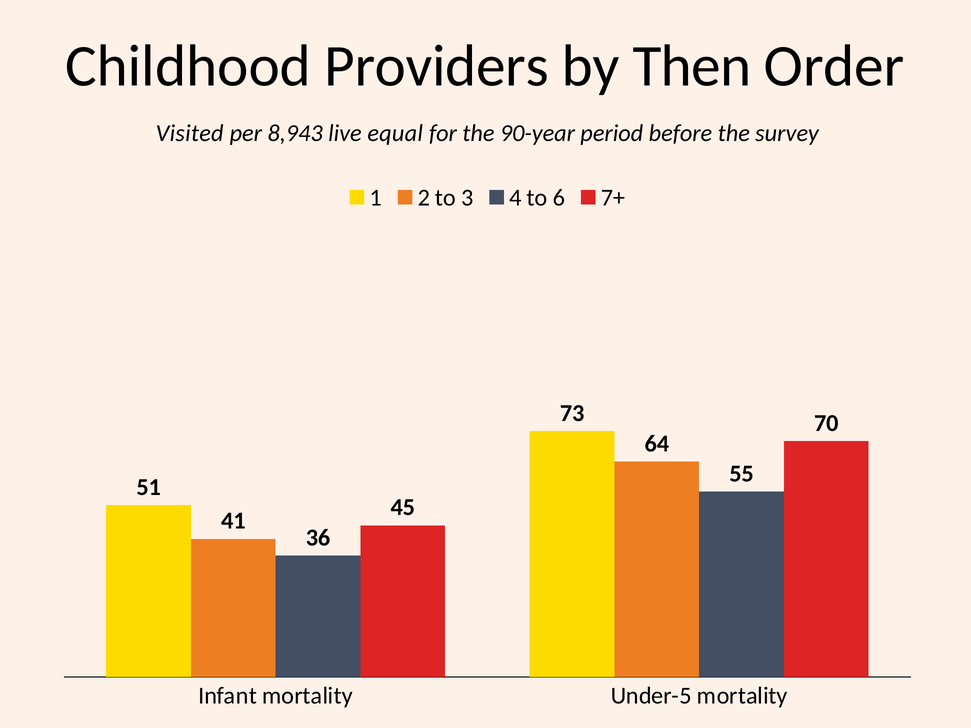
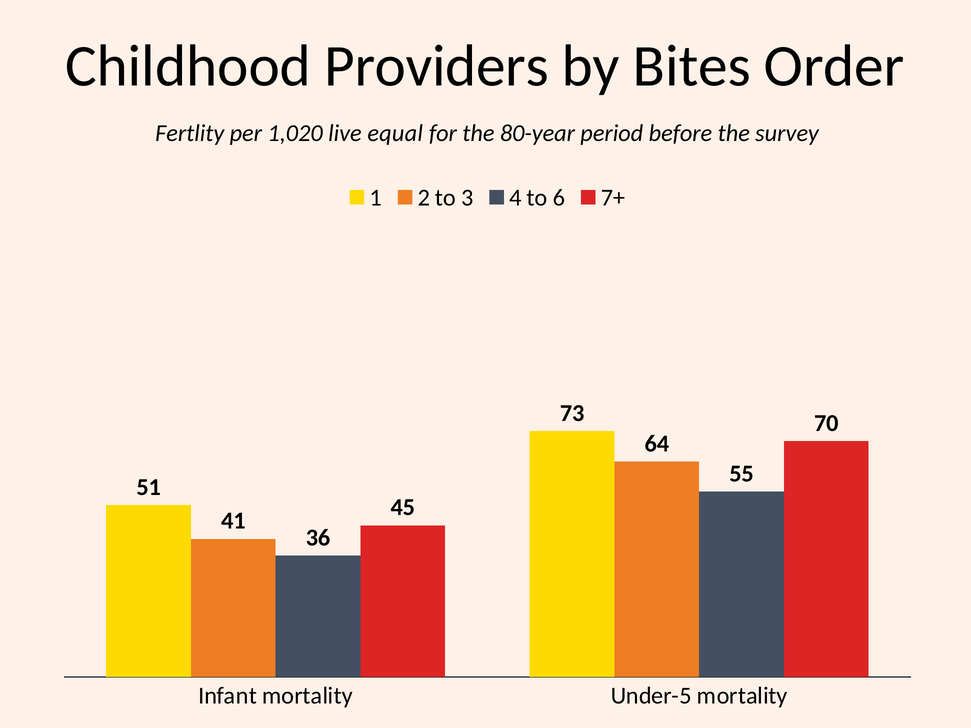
Then: Then -> Bites
Visited: Visited -> Fertlity
8,943: 8,943 -> 1,020
90-year: 90-year -> 80-year
